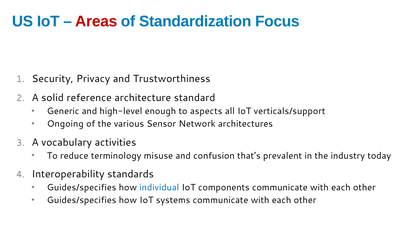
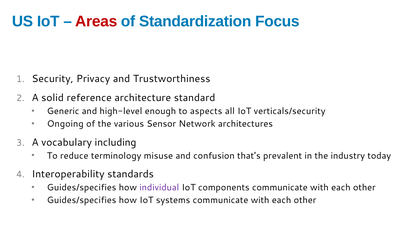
verticals/support: verticals/support -> verticals/security
activities: activities -> including
individual colour: blue -> purple
